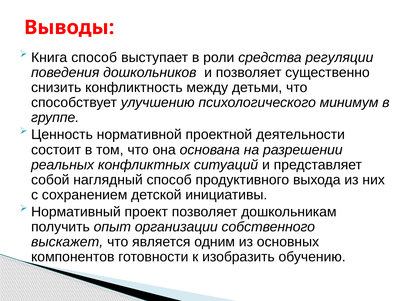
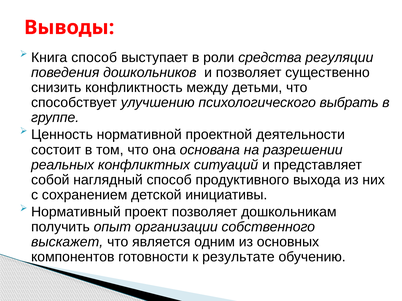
минимум: минимум -> выбрать
изобразить: изобразить -> результате
